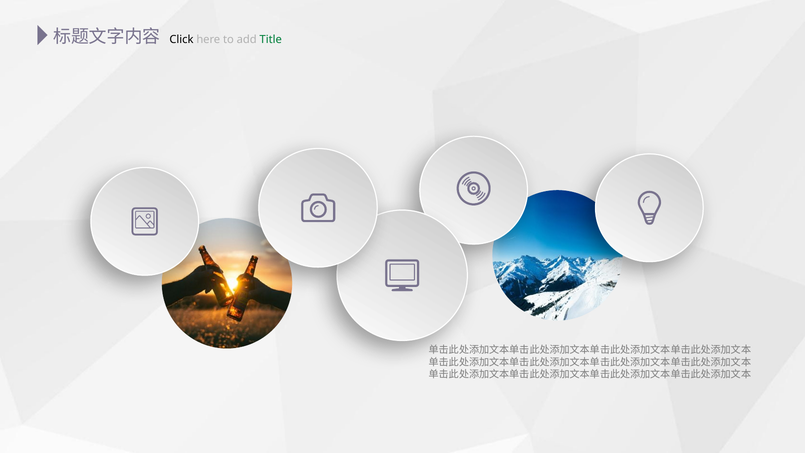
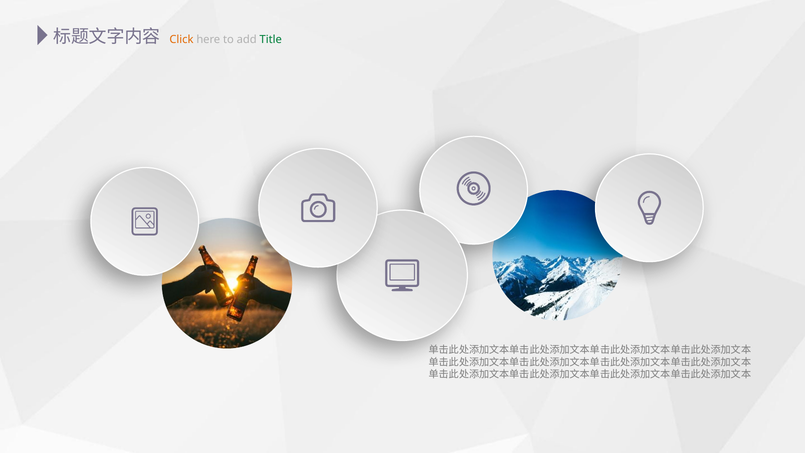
Click colour: black -> orange
